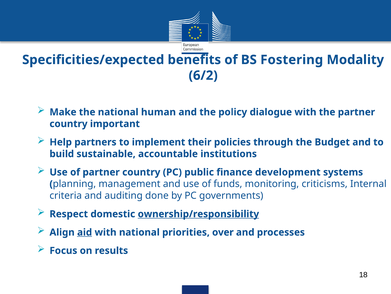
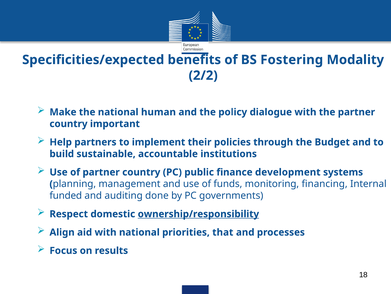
6/2: 6/2 -> 2/2
criticisms: criticisms -> financing
criteria: criteria -> funded
aid underline: present -> none
over: over -> that
